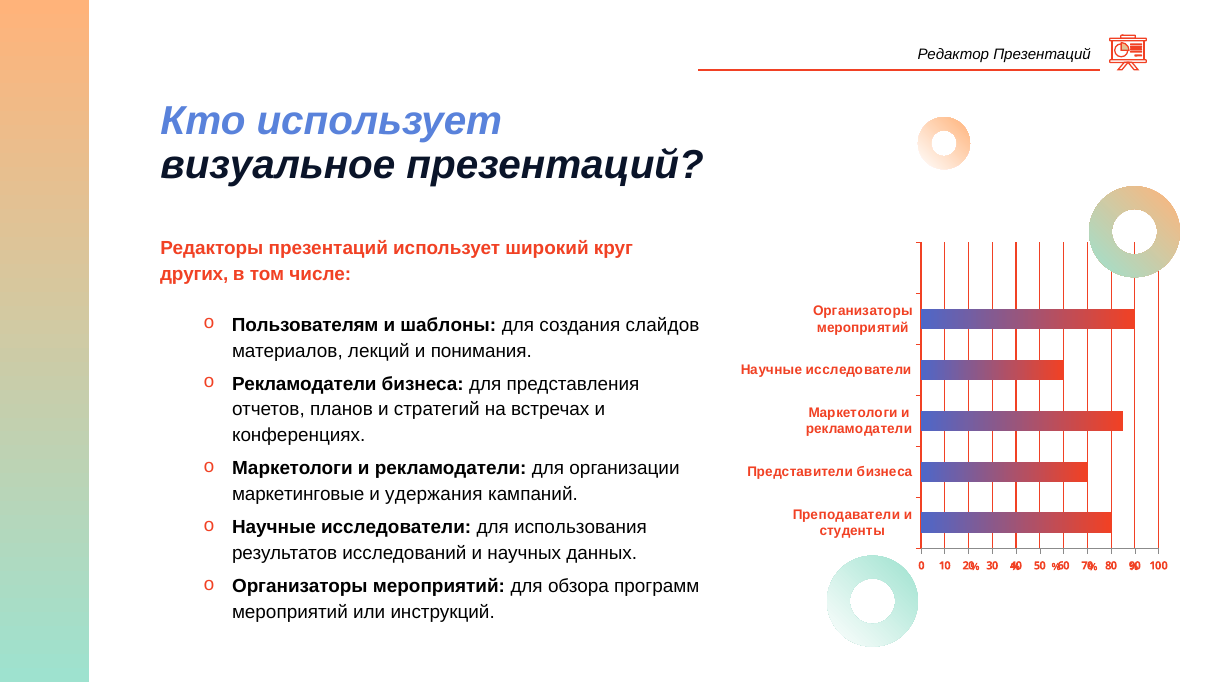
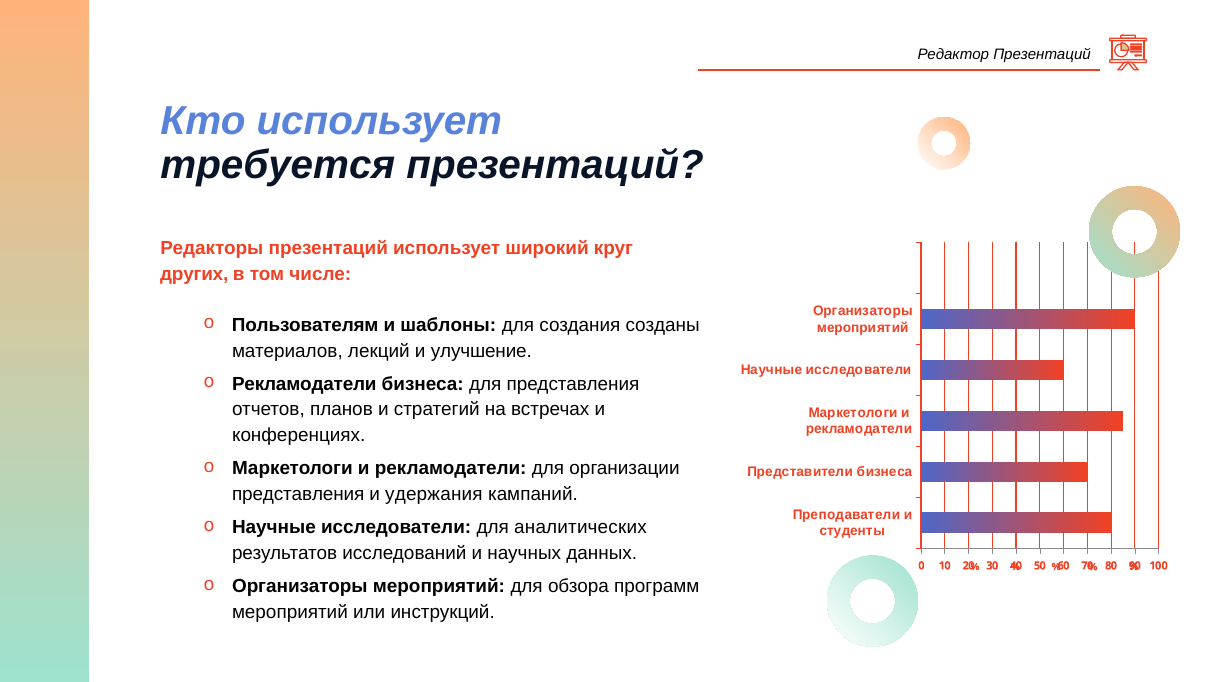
визуальное: визуальное -> требуется
слайдов: слайдов -> созданы
понимания: понимания -> улучшение
маркетинговые at (298, 494): маркетинговые -> представления
использования: использования -> аналитических
